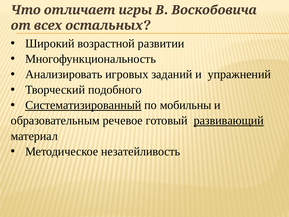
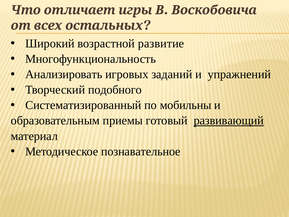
развитии: развитии -> развитие
Систематизированный underline: present -> none
речевое: речевое -> приемы
незатейливость: незатейливость -> познавательное
